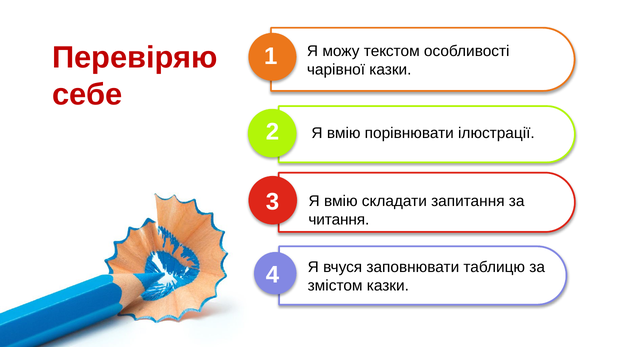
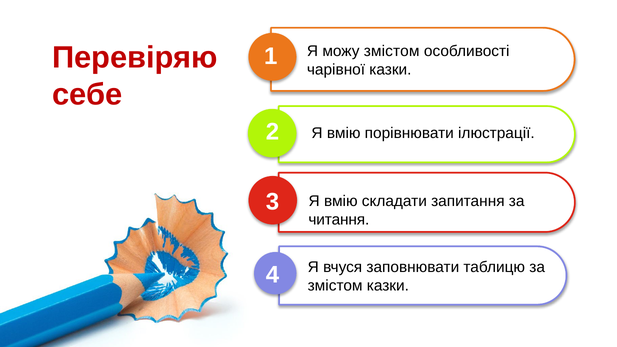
можу текстом: текстом -> змістом
